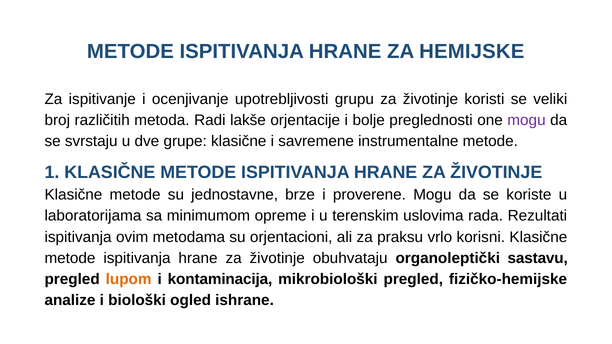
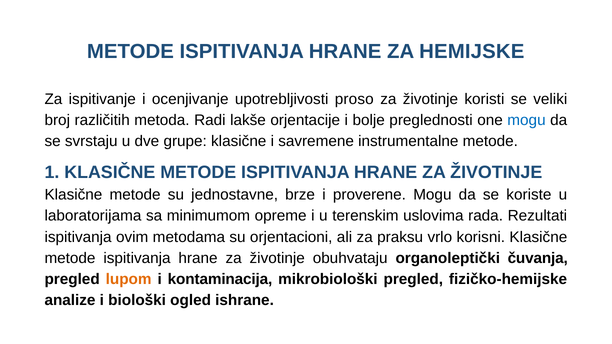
grupu: grupu -> proso
mogu at (527, 120) colour: purple -> blue
sastavu: sastavu -> čuvanja
